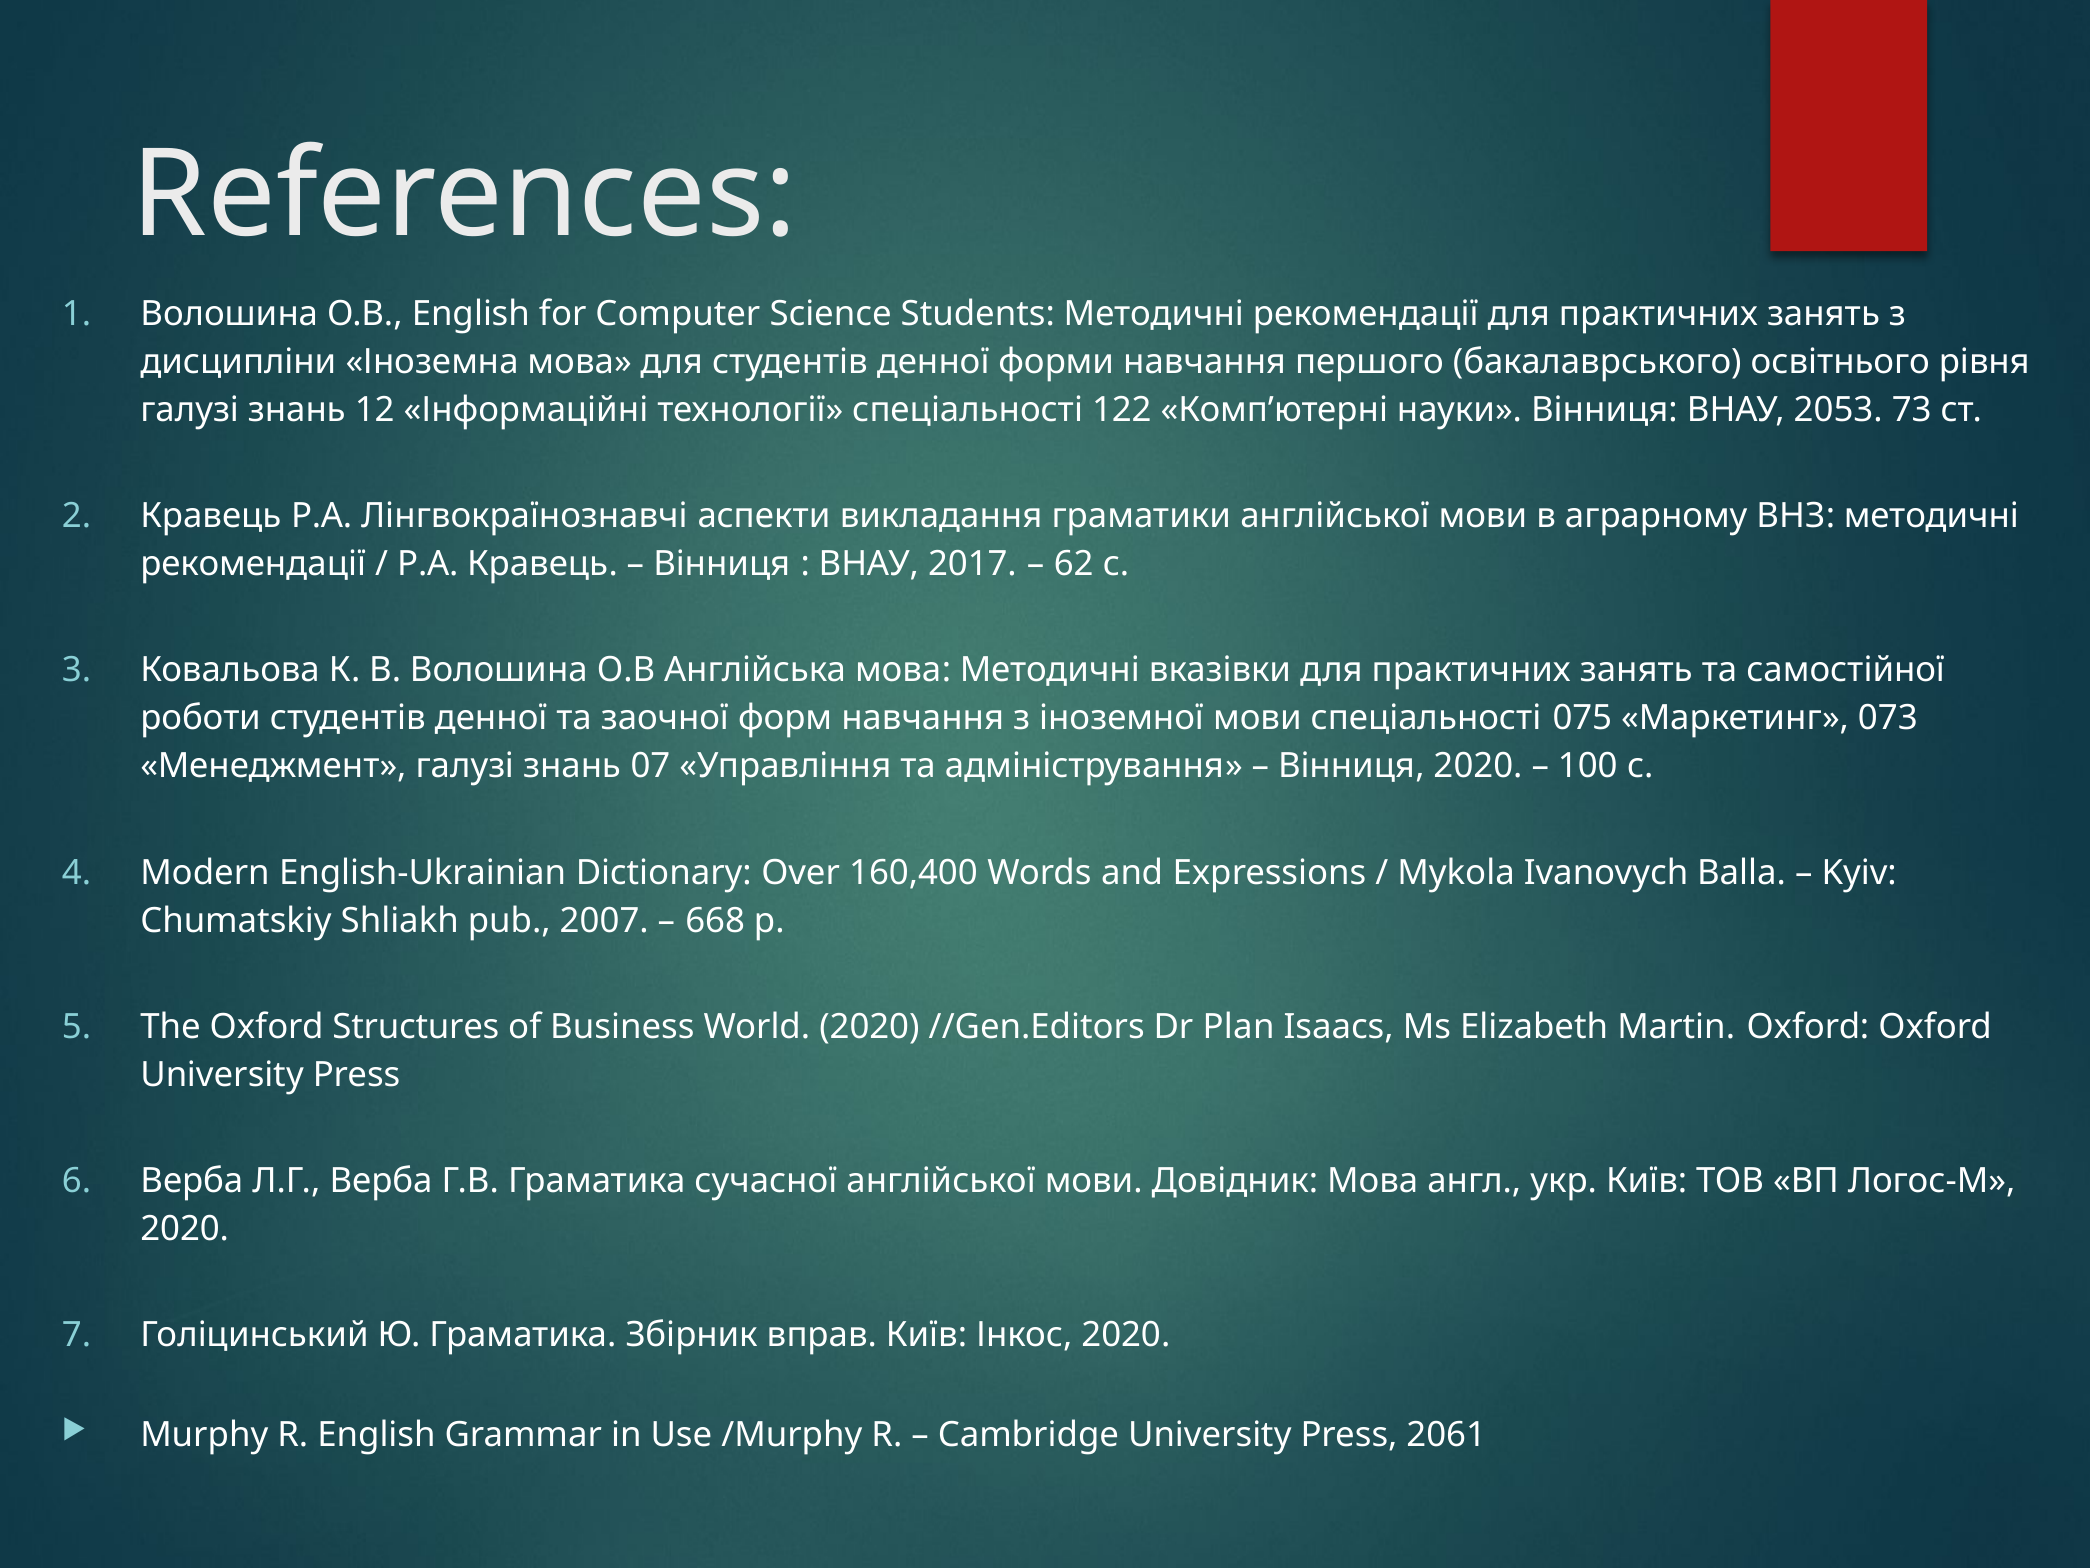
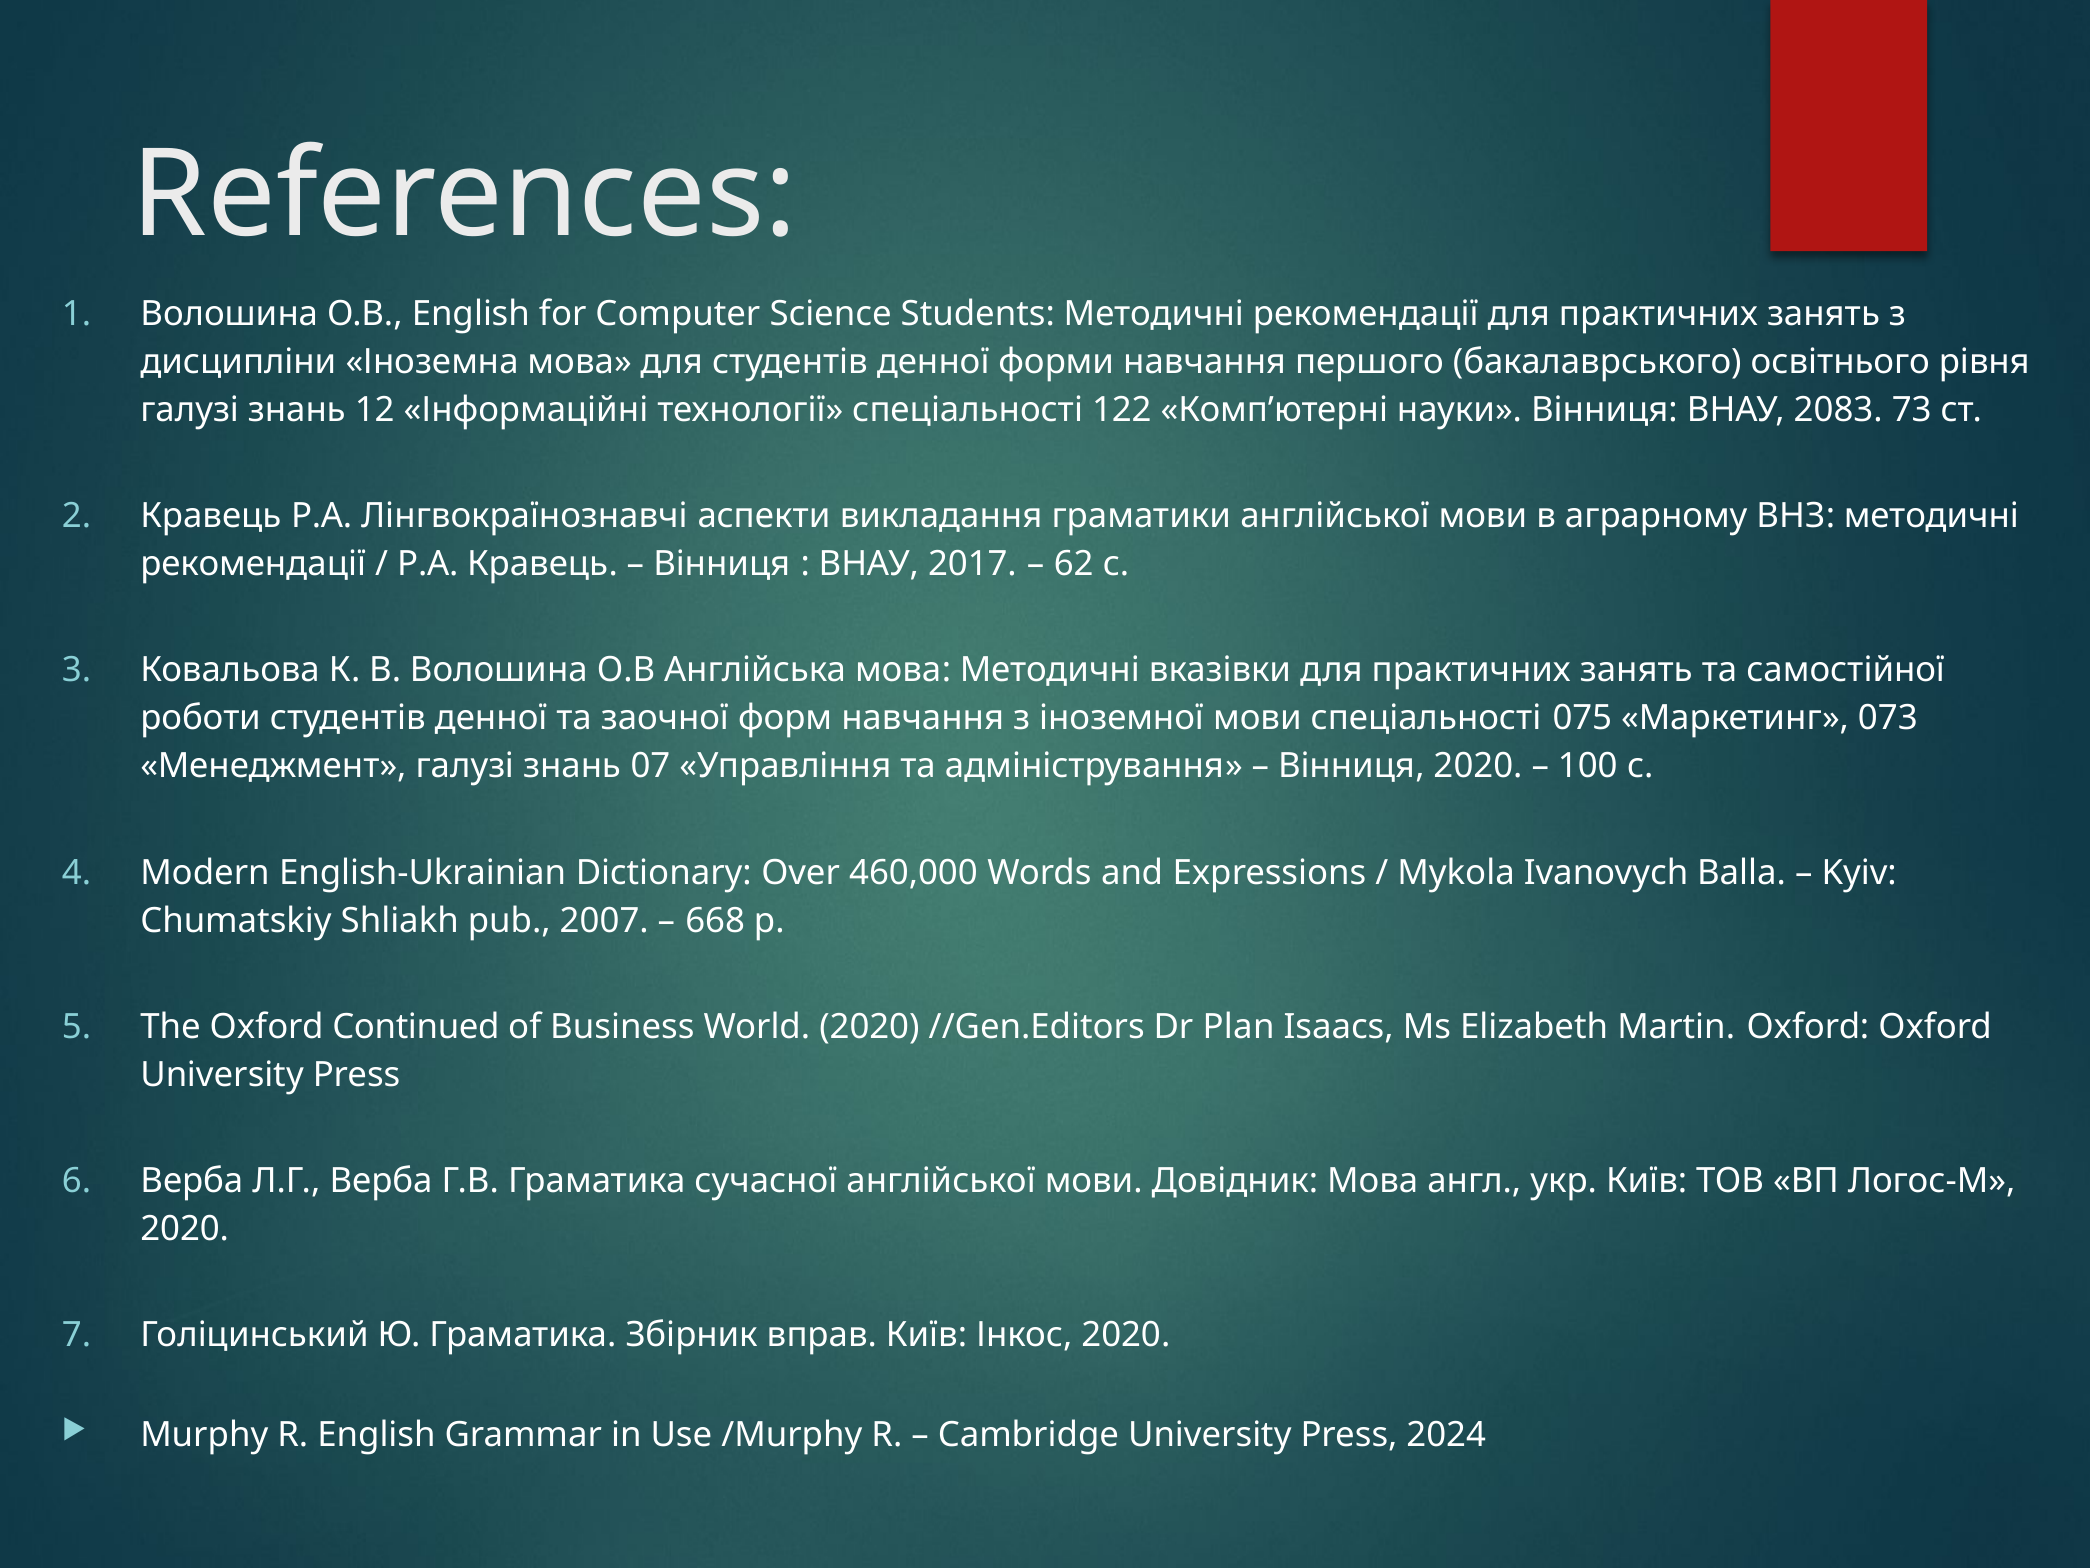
2053: 2053 -> 2083
160,400: 160,400 -> 460,000
Structures: Structures -> Continued
2061: 2061 -> 2024
